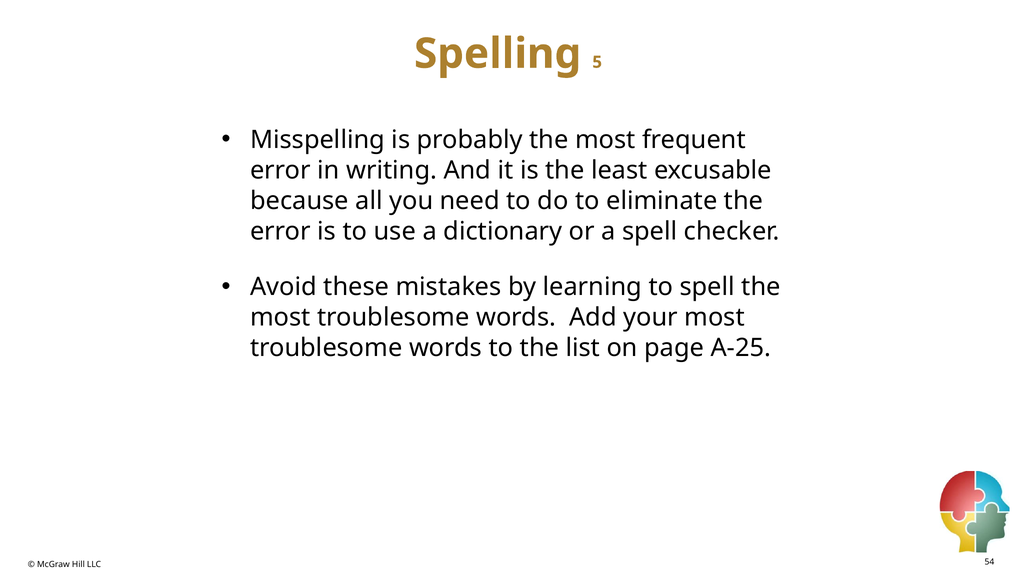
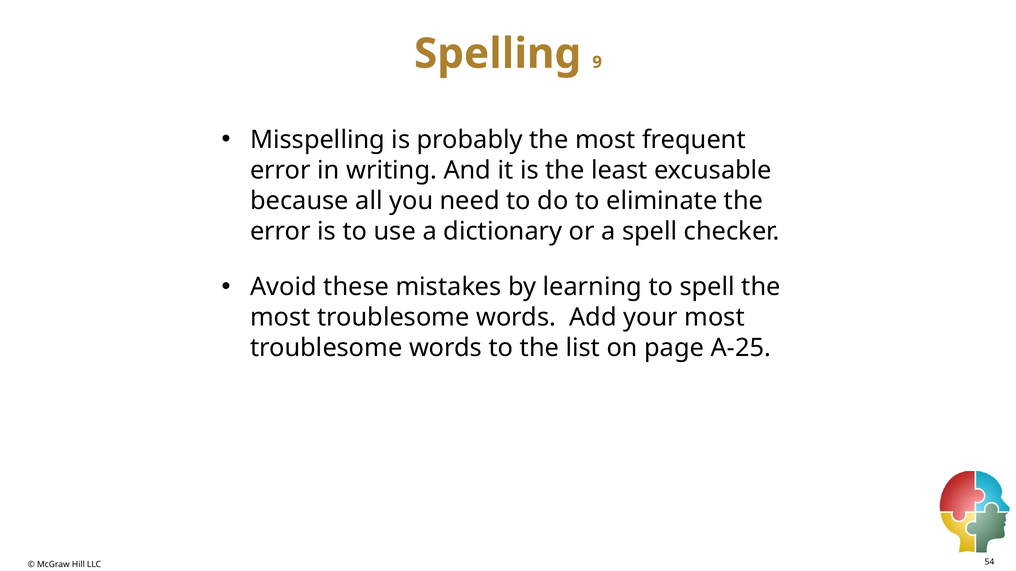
5: 5 -> 9
